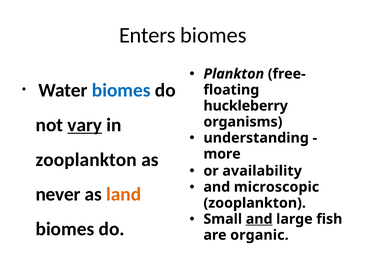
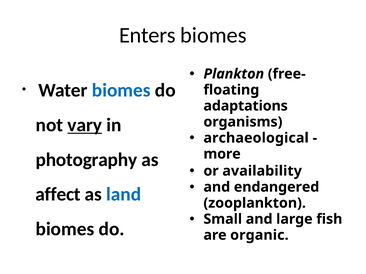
huckleberry: huckleberry -> adaptations
understanding: understanding -> archaeological
zooplankton at (86, 160): zooplankton -> photography
microscopic: microscopic -> endangered
never: never -> affect
land colour: orange -> blue
and at (259, 219) underline: present -> none
